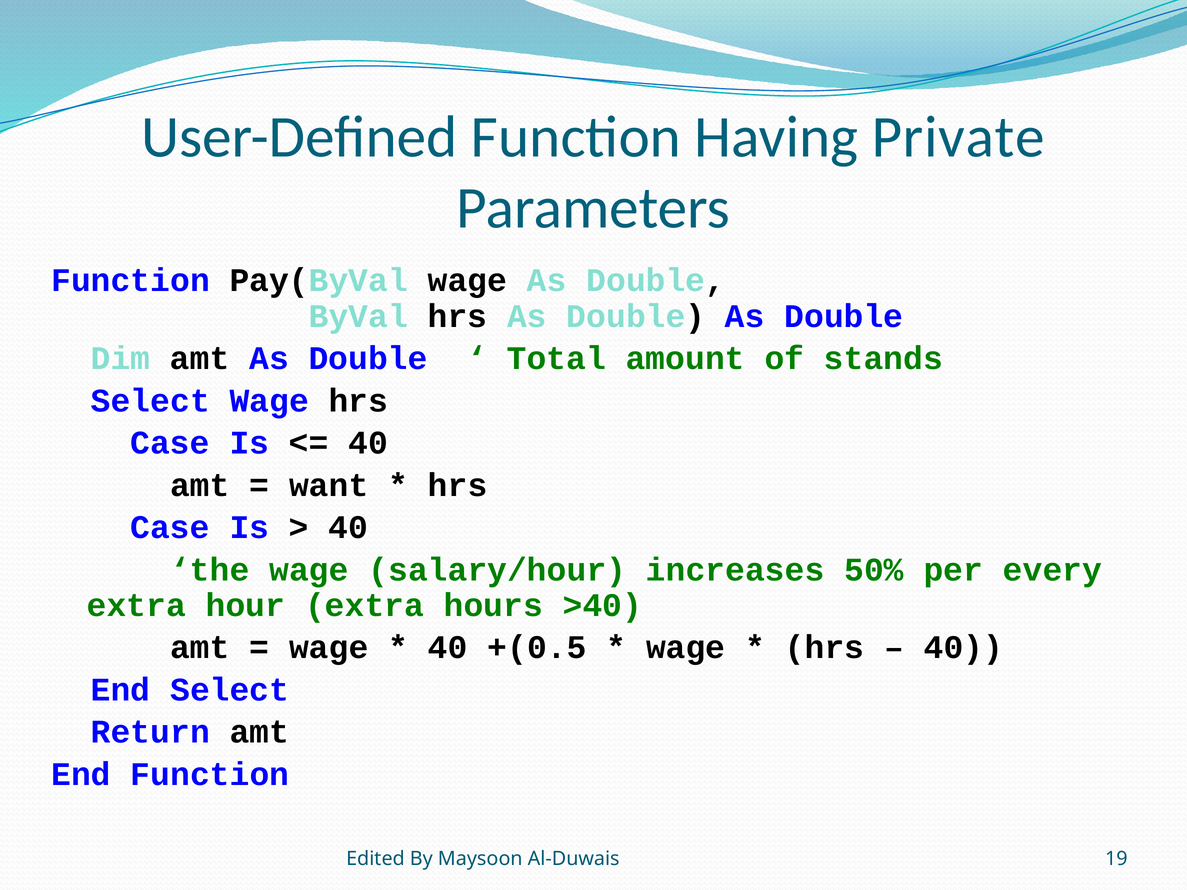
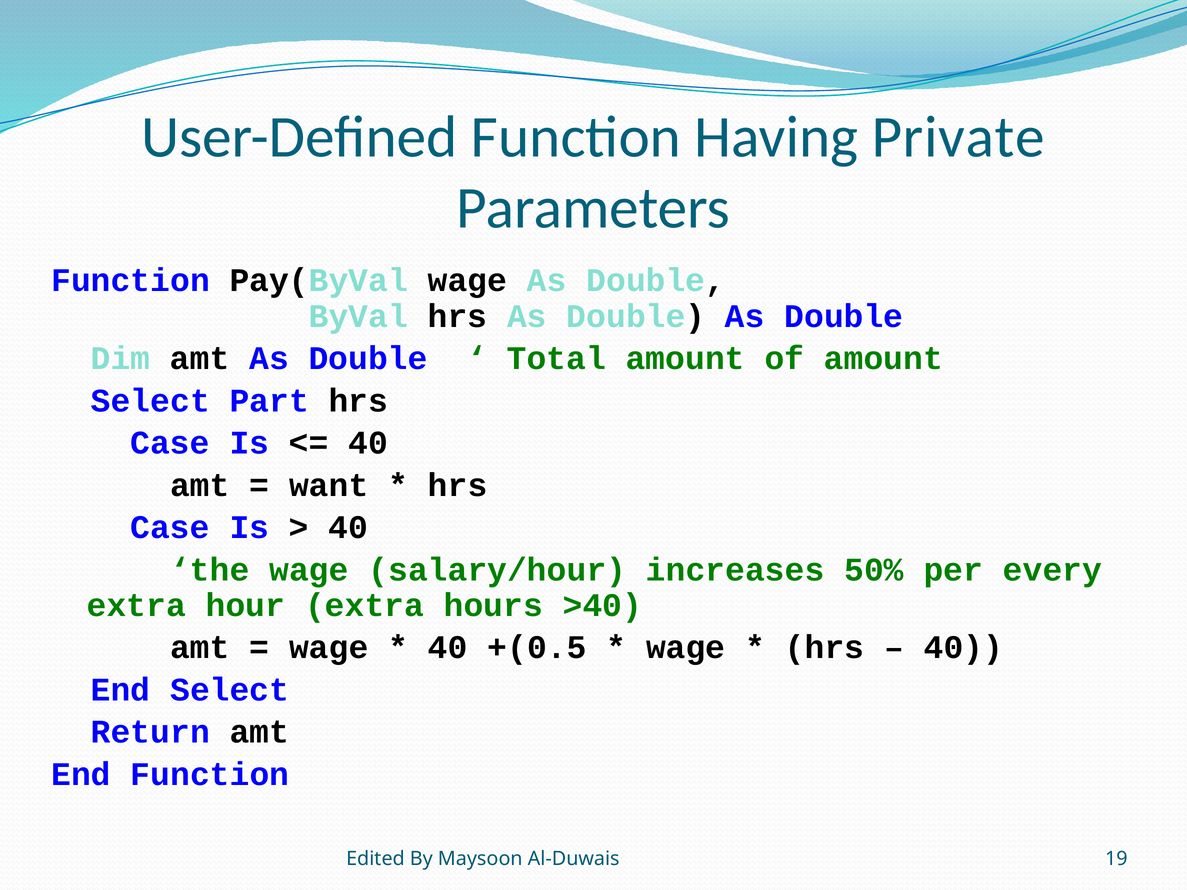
of stands: stands -> amount
Select Wage: Wage -> Part
